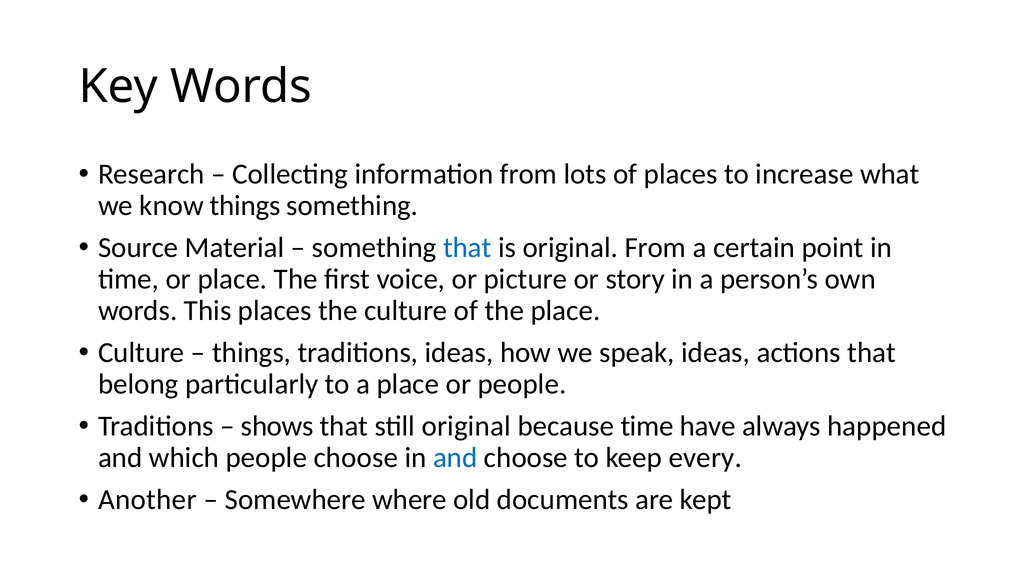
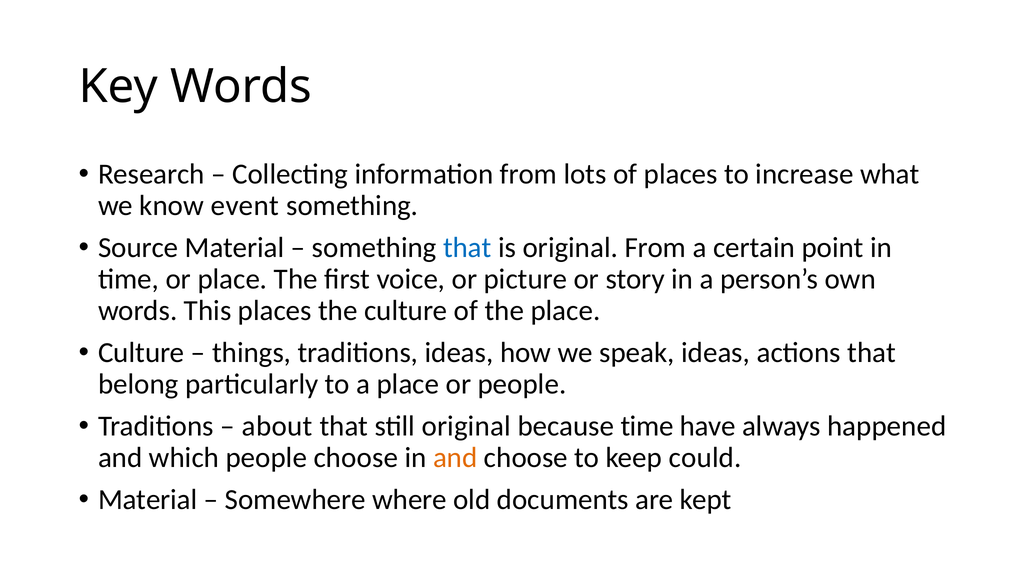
know things: things -> event
shows: shows -> about
and at (455, 457) colour: blue -> orange
every: every -> could
Another at (147, 499): Another -> Material
